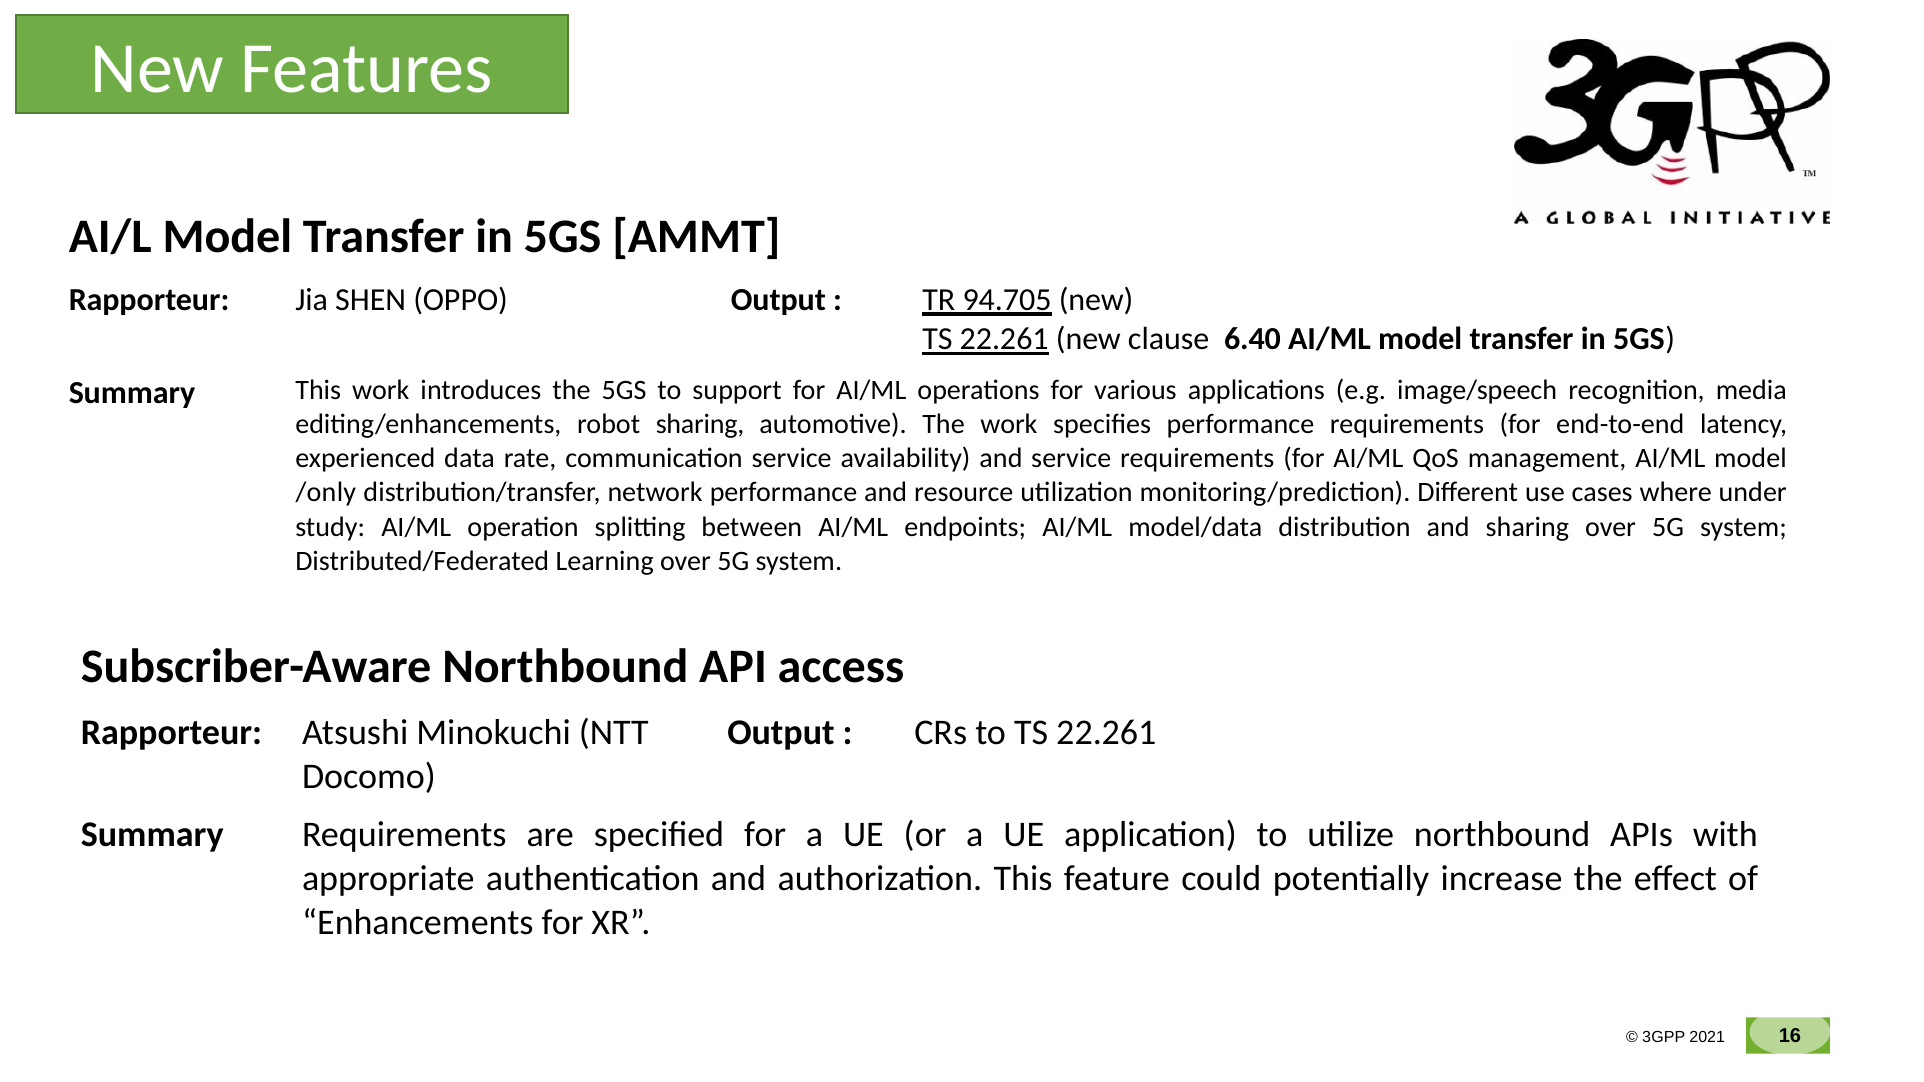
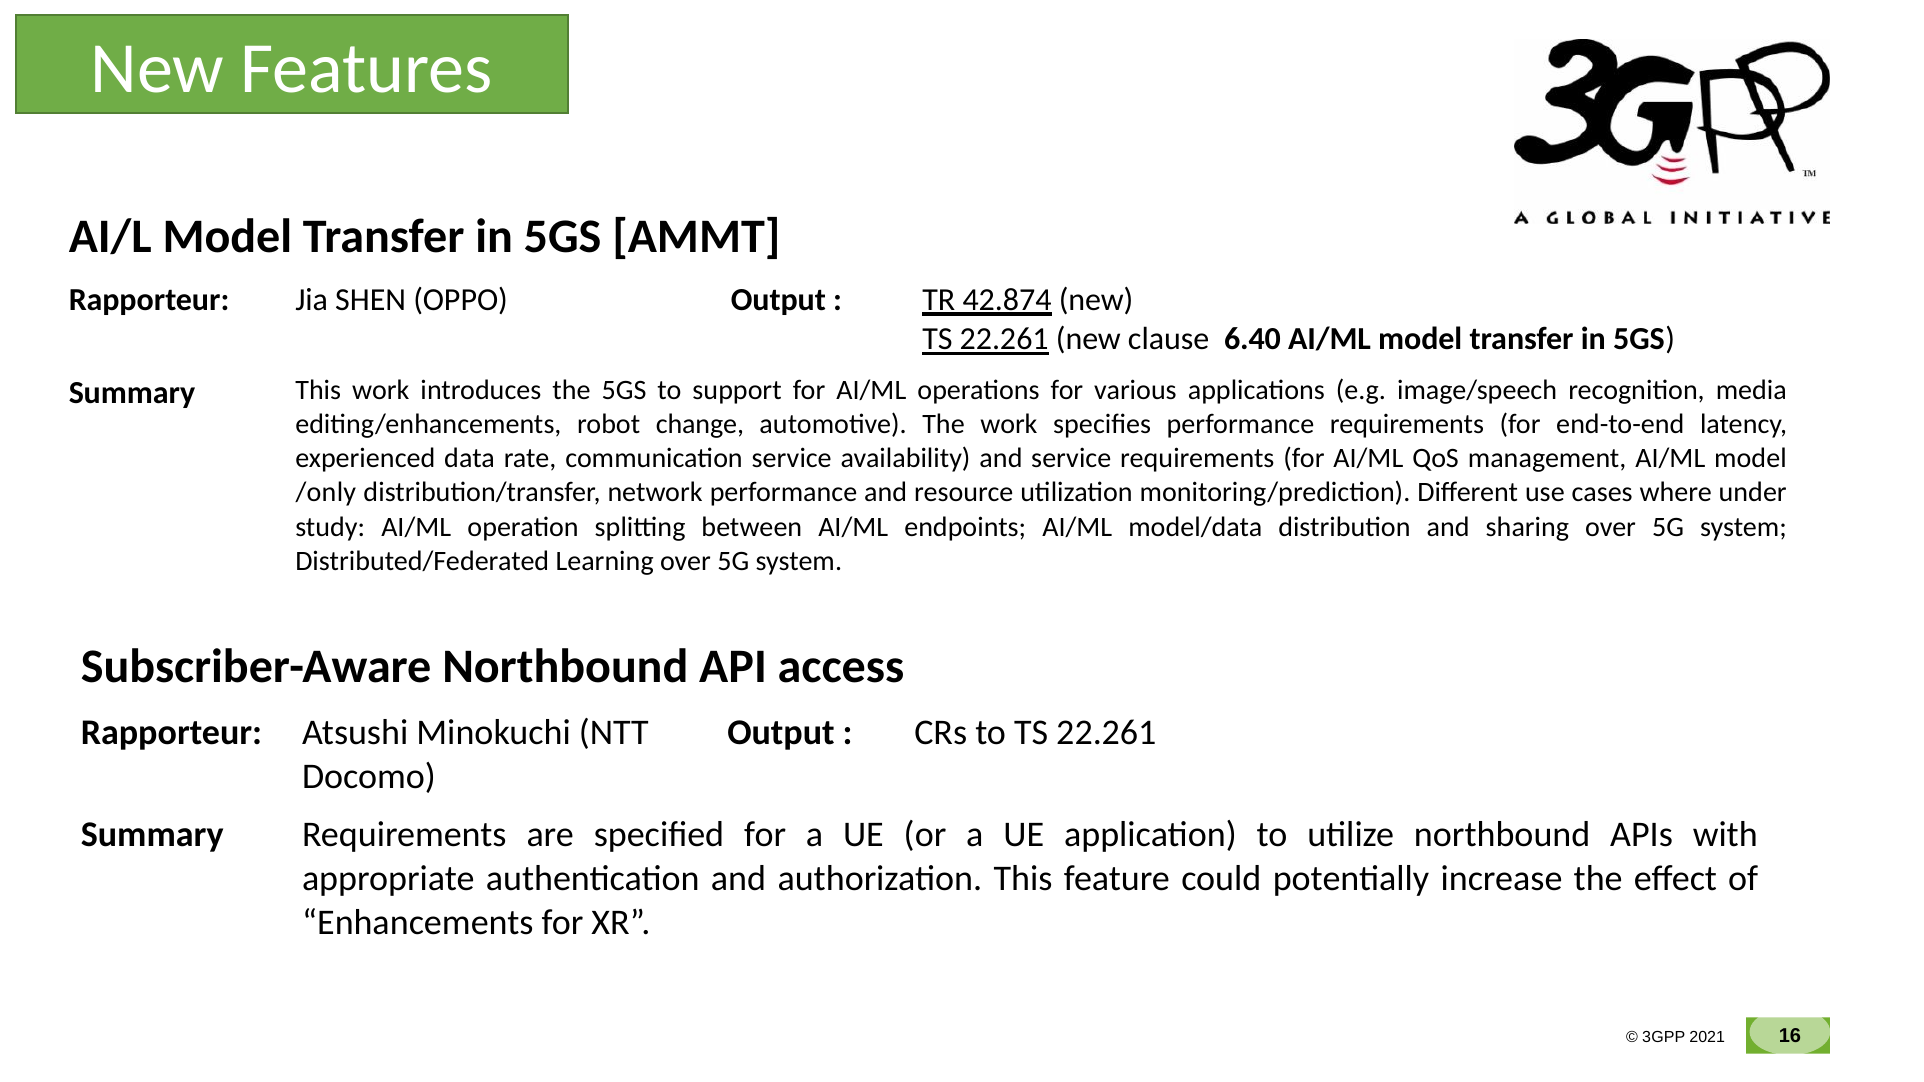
94.705: 94.705 -> 42.874
robot sharing: sharing -> change
